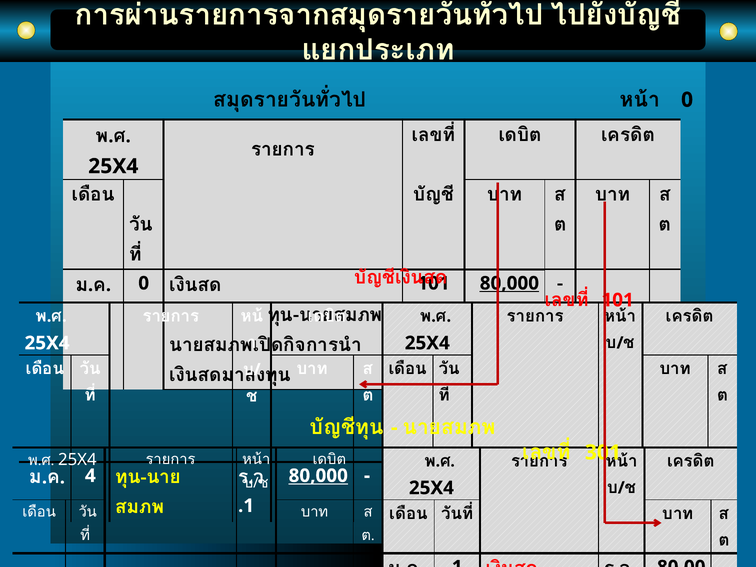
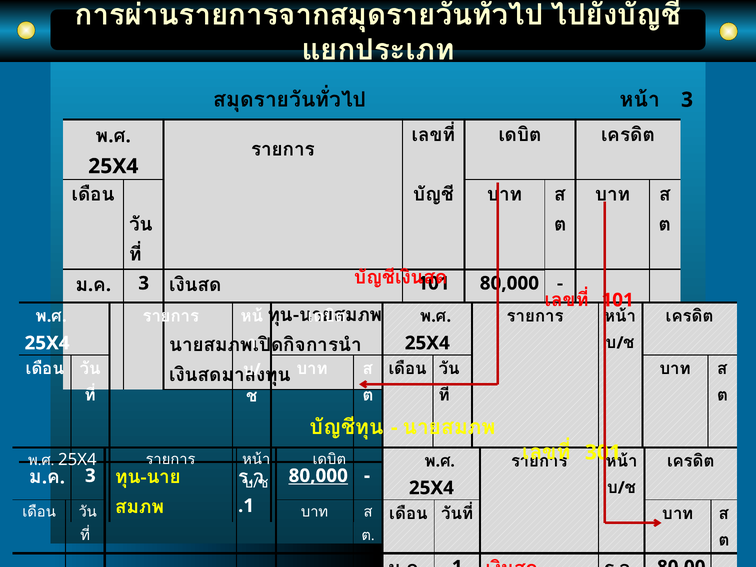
0 at (687, 100): 0 -> 3
0 at (144, 283): 0 -> 3
80,000 at (509, 283) underline: present -> none
4 at (90, 476): 4 -> 3
